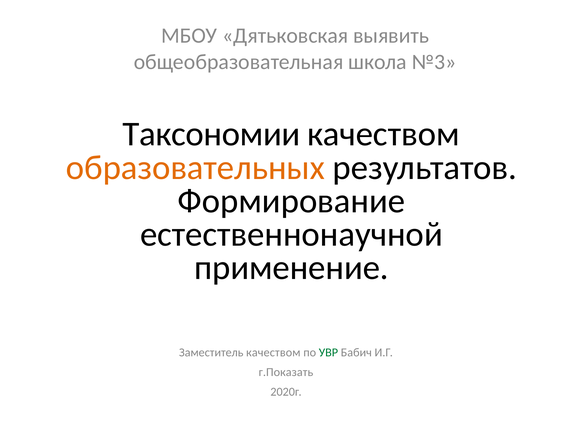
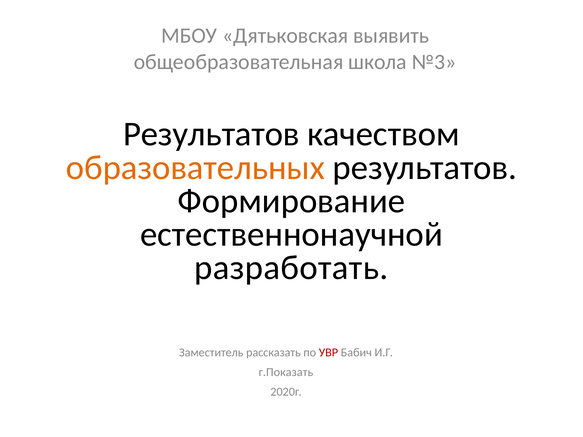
Таксономии at (211, 134): Таксономии -> Результатов
применение: применение -> разработать
Заместитель качеством: качеством -> рассказать
УВР colour: green -> red
